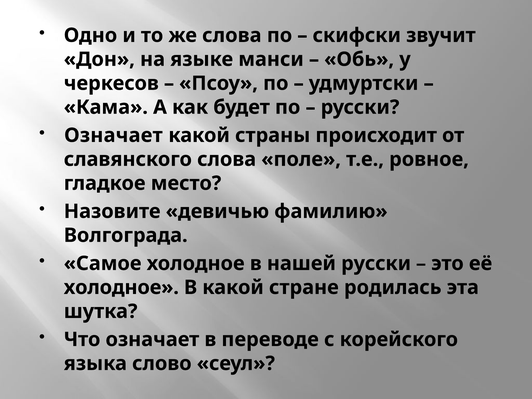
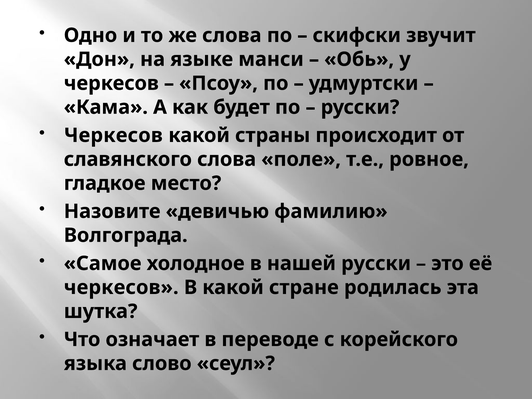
Означает at (113, 135): Означает -> Черкесов
холодное at (121, 287): холодное -> черкесов
